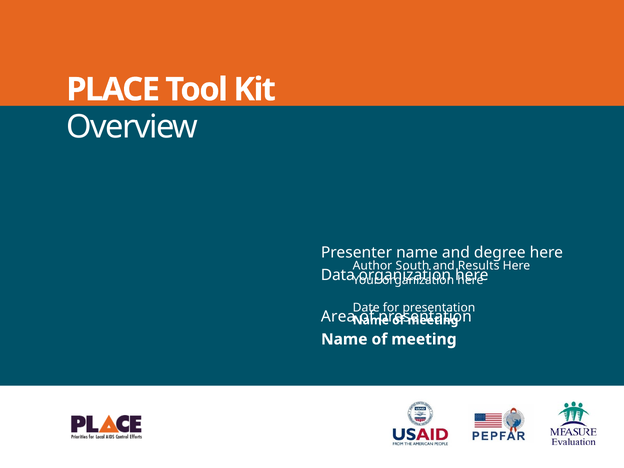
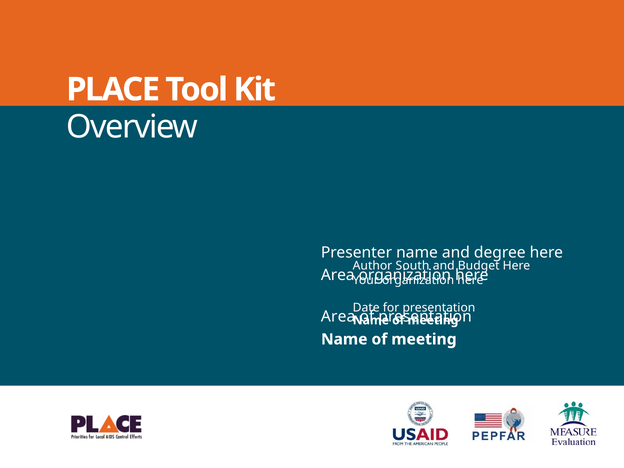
Results: Results -> Budget
Data at (338, 275): Data -> Area
